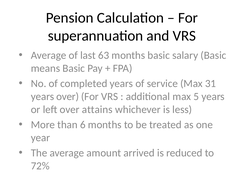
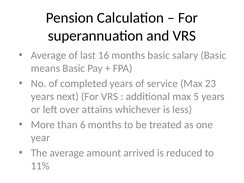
63: 63 -> 16
31: 31 -> 23
years over: over -> next
72%: 72% -> 11%
